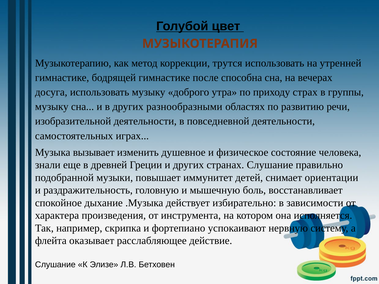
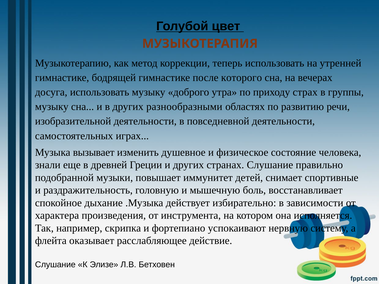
трутся: трутся -> теперь
способна: способна -> которого
ориентации: ориентации -> спортивные
